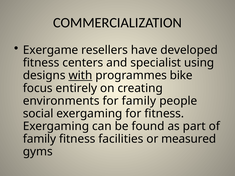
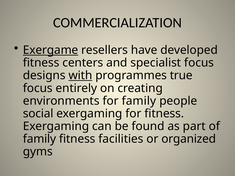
Exergame underline: none -> present
specialist using: using -> focus
bike: bike -> true
measured: measured -> organized
